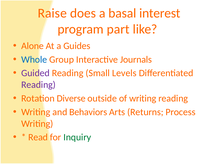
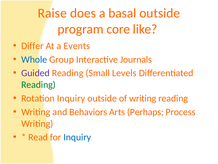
basal interest: interest -> outside
part: part -> core
Alone: Alone -> Differ
Guides: Guides -> Events
Reading at (38, 85) colour: purple -> green
Rotation Diverse: Diverse -> Inquiry
Returns: Returns -> Perhaps
Inquiry at (77, 137) colour: green -> blue
